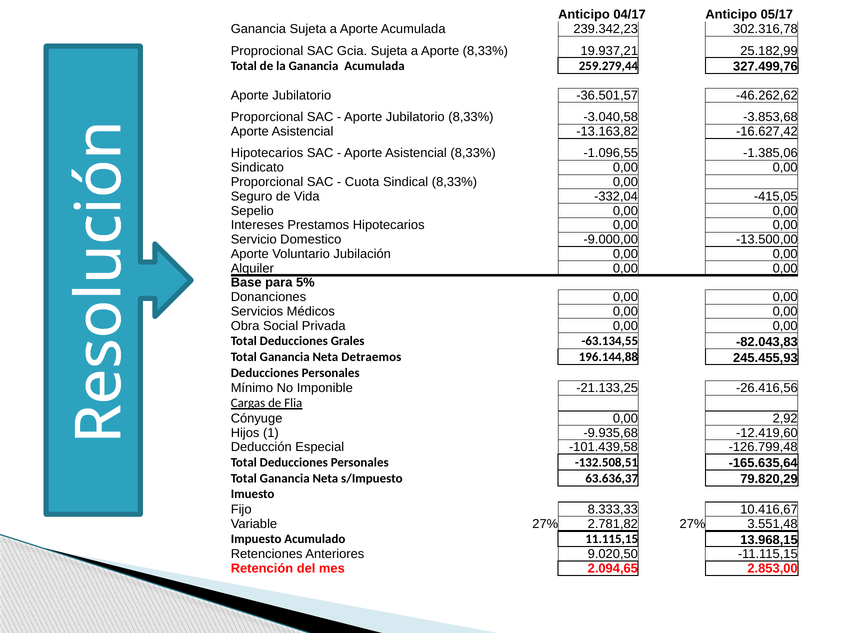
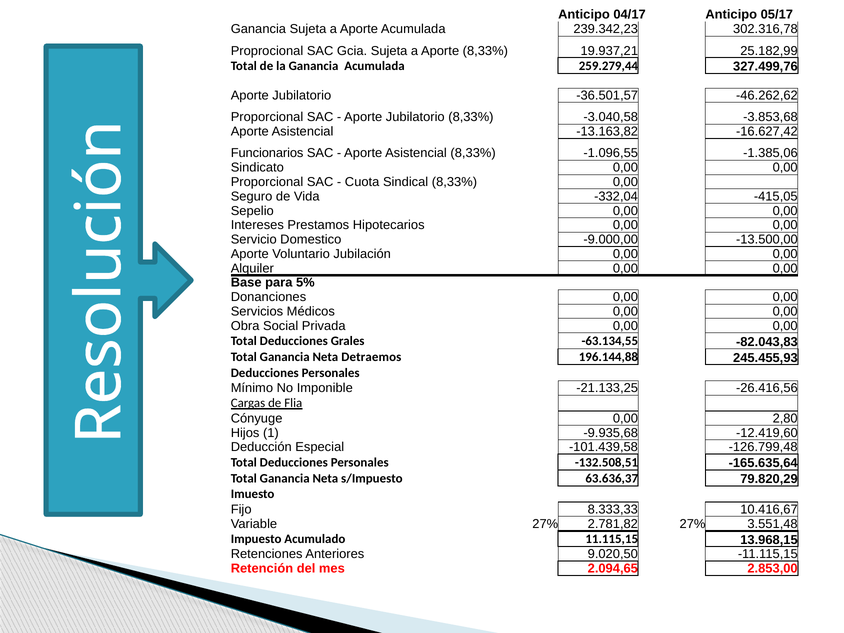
Hipotecarios at (267, 153): Hipotecarios -> Funcionarios
2,92: 2,92 -> 2,80
